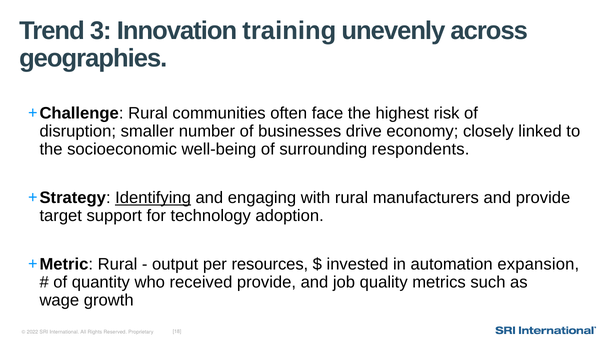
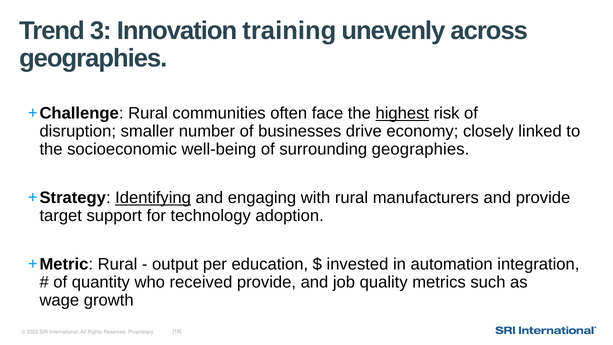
highest underline: none -> present
surrounding respondents: respondents -> geographies
resources: resources -> education
expansion: expansion -> integration
